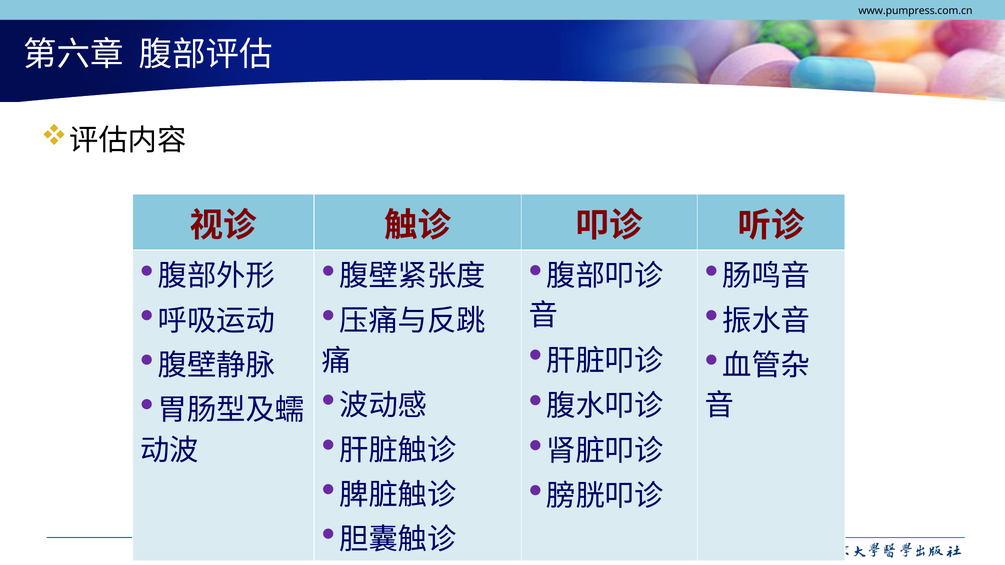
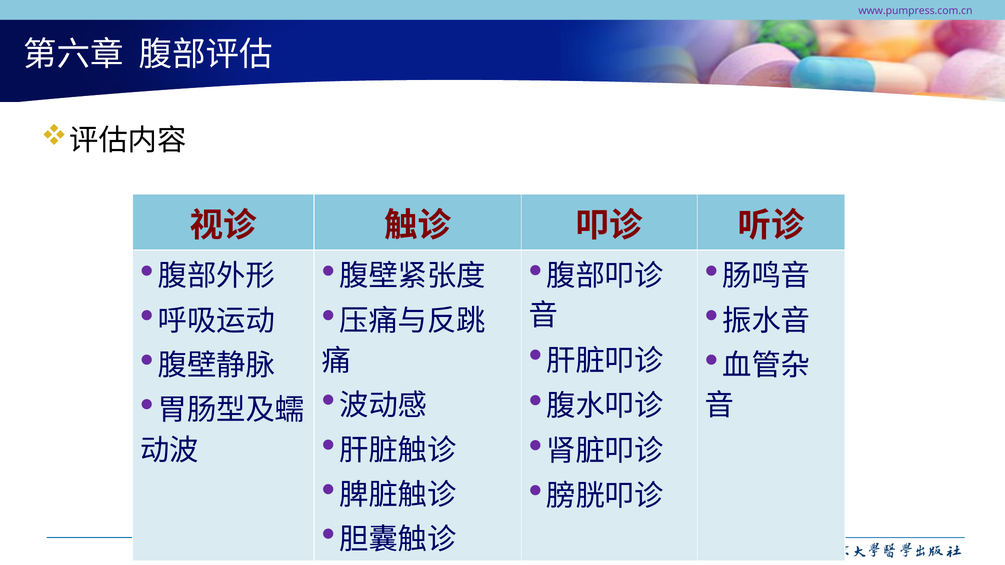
www.pumpress.com.cn colour: black -> purple
